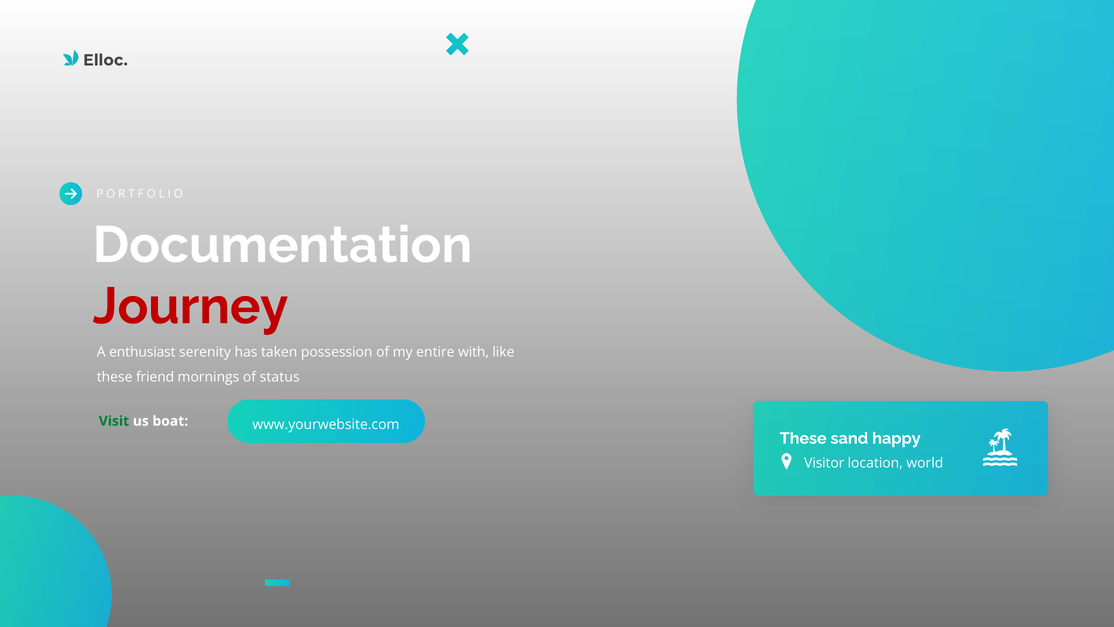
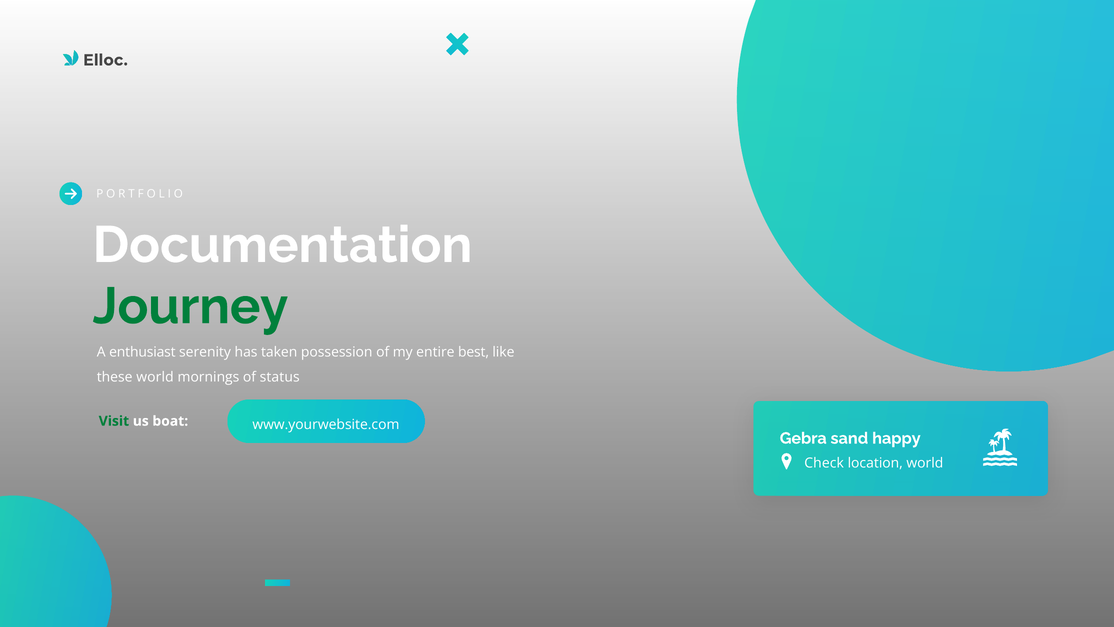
Journey colour: red -> green
with: with -> best
these friend: friend -> world
These at (803, 438): These -> Gebra
Visitor: Visitor -> Check
